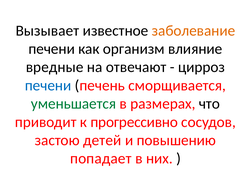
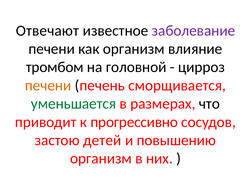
Вызывает: Вызывает -> Отвечают
заболевание colour: orange -> purple
вредные: вредные -> тромбом
отвечают: отвечают -> головной
печени at (48, 85) colour: blue -> orange
попадает at (101, 158): попадает -> организм
